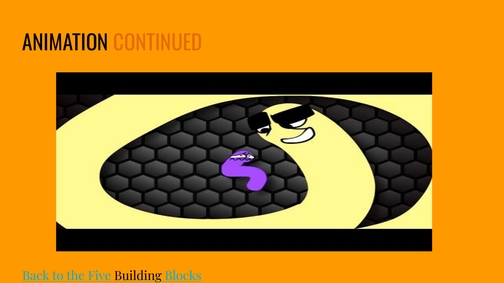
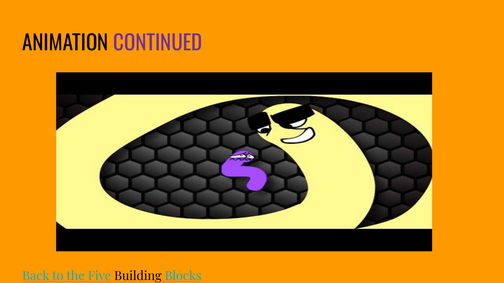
CONTINUED colour: orange -> purple
